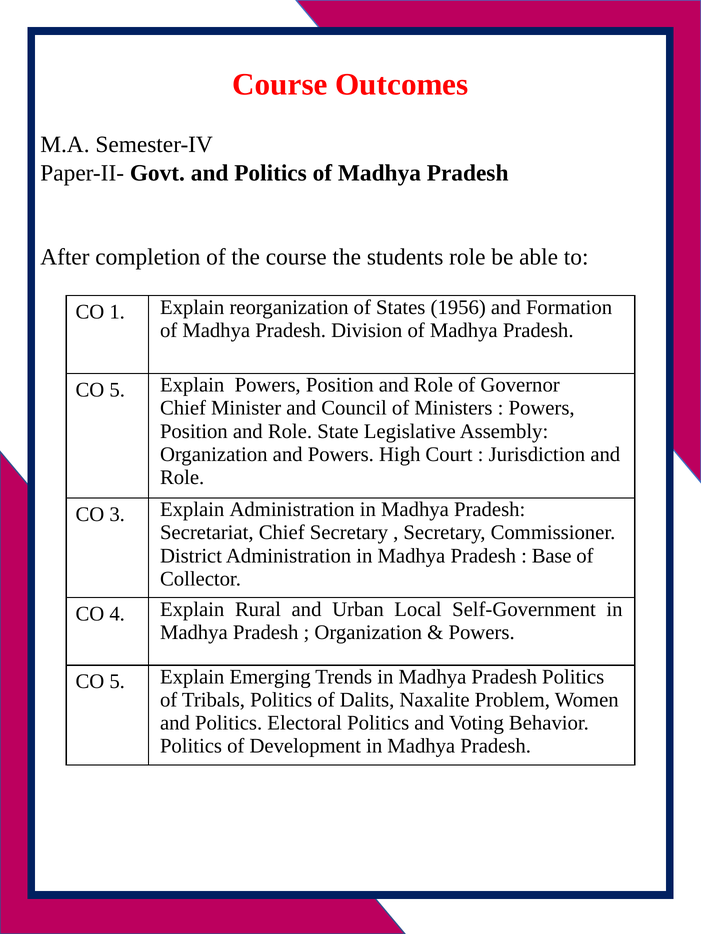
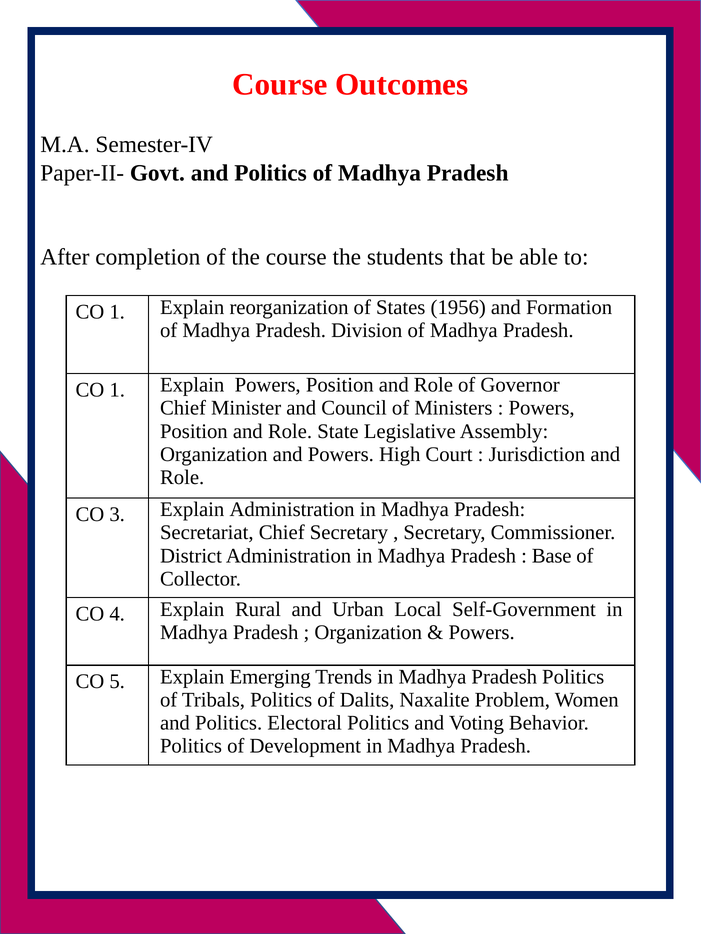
students role: role -> that
5 at (117, 390): 5 -> 1
